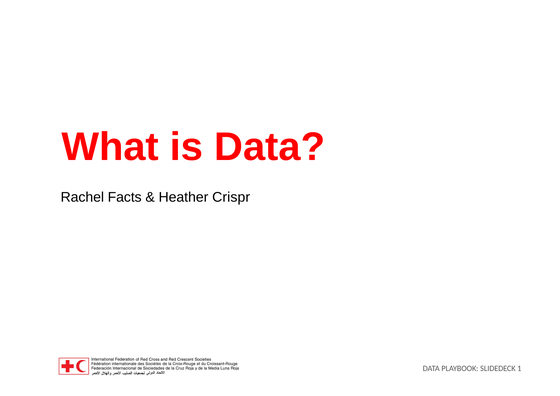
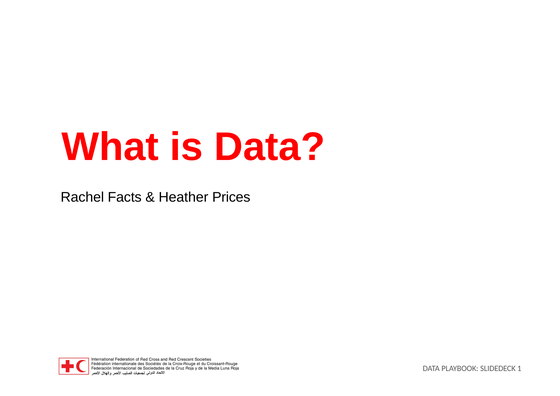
Crispr: Crispr -> Prices
